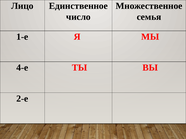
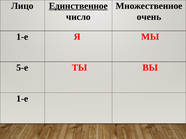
Единственное underline: none -> present
семья: семья -> очень
4-е: 4-е -> 5-е
2-е at (22, 99): 2-е -> 1-е
